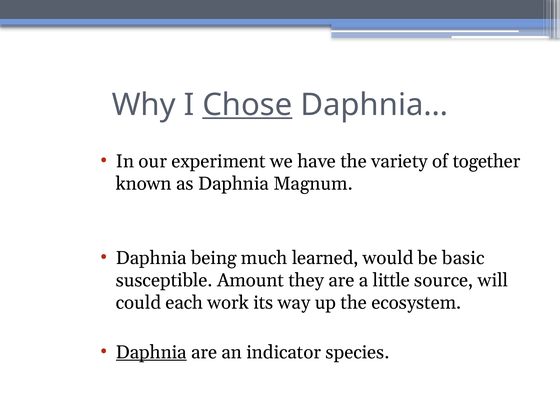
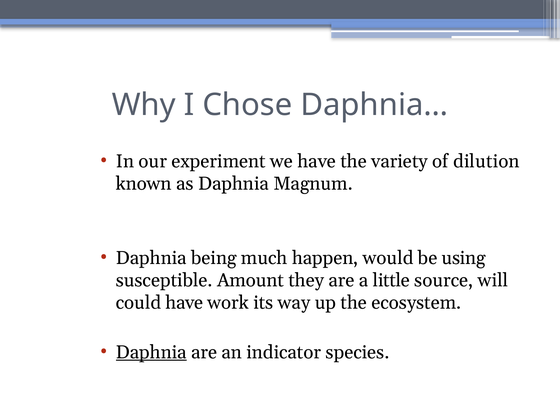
Chose underline: present -> none
together: together -> dilution
learned: learned -> happen
basic: basic -> using
could each: each -> have
